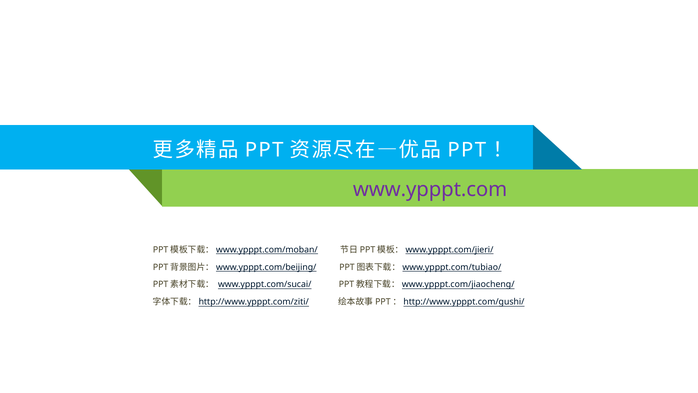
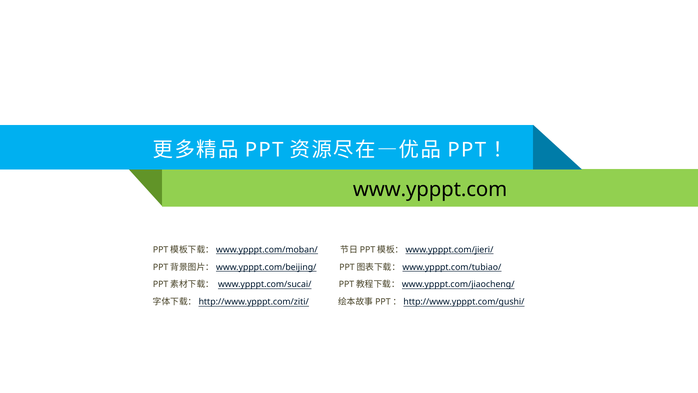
www.ypppt.com colour: purple -> black
